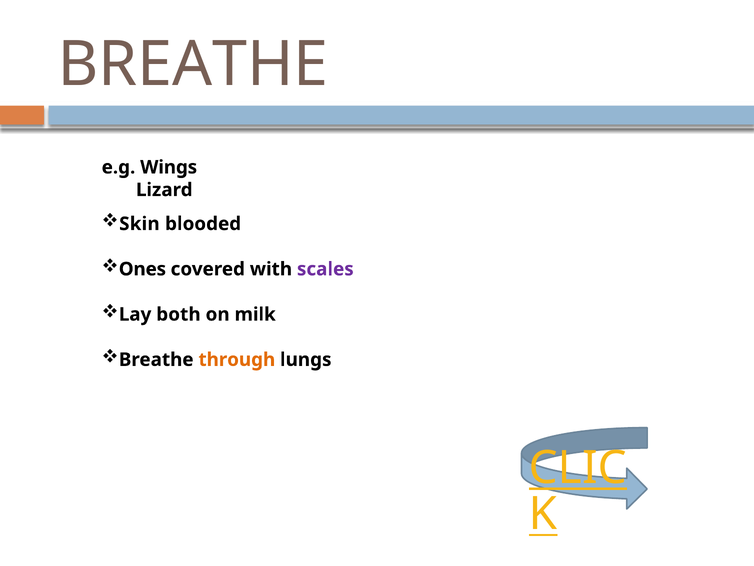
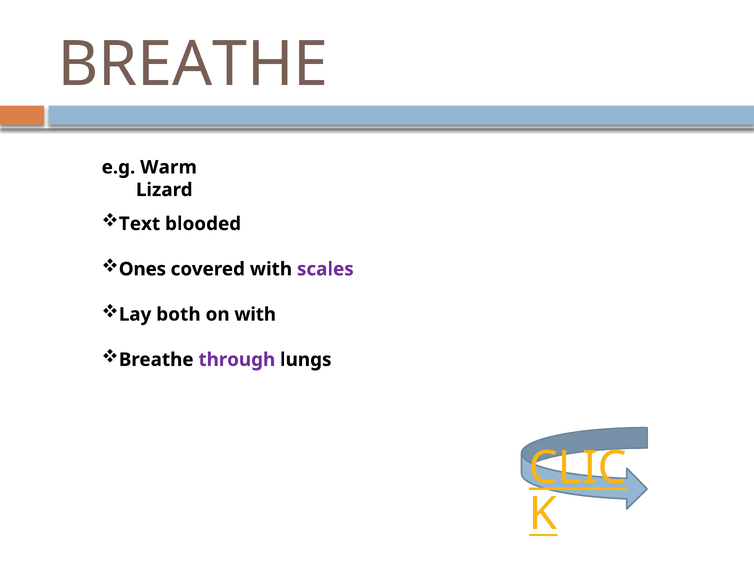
Wings: Wings -> Warm
Skin: Skin -> Text
on milk: milk -> with
through colour: orange -> purple
